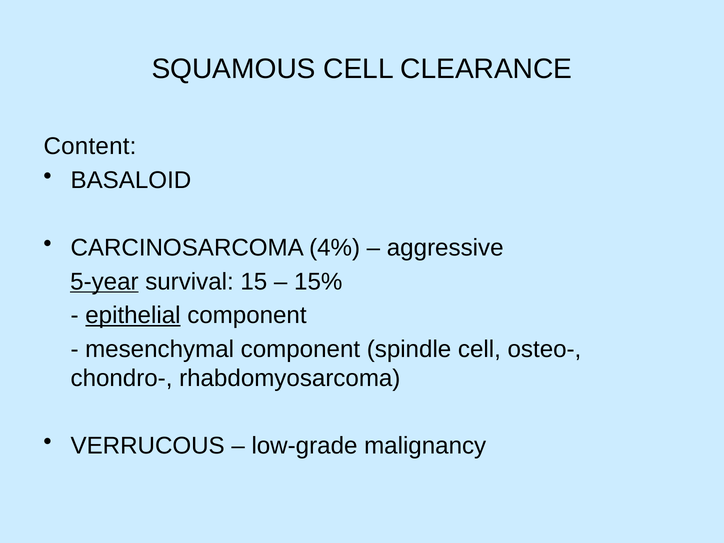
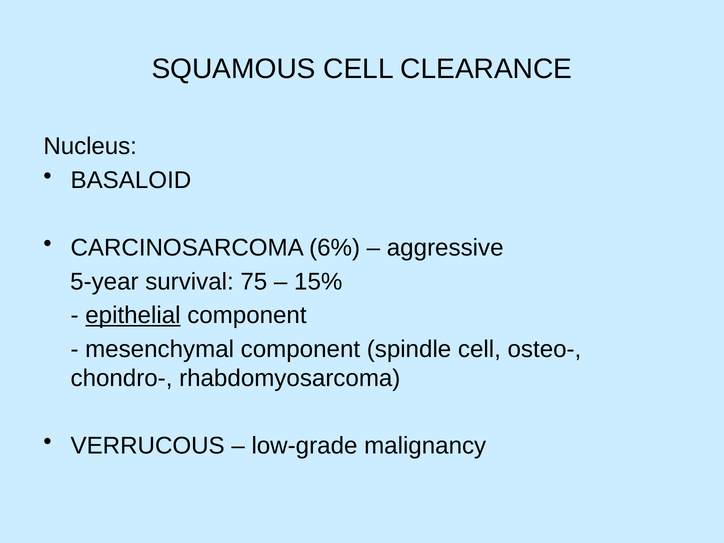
Content: Content -> Nucleus
4%: 4% -> 6%
5-year underline: present -> none
15: 15 -> 75
